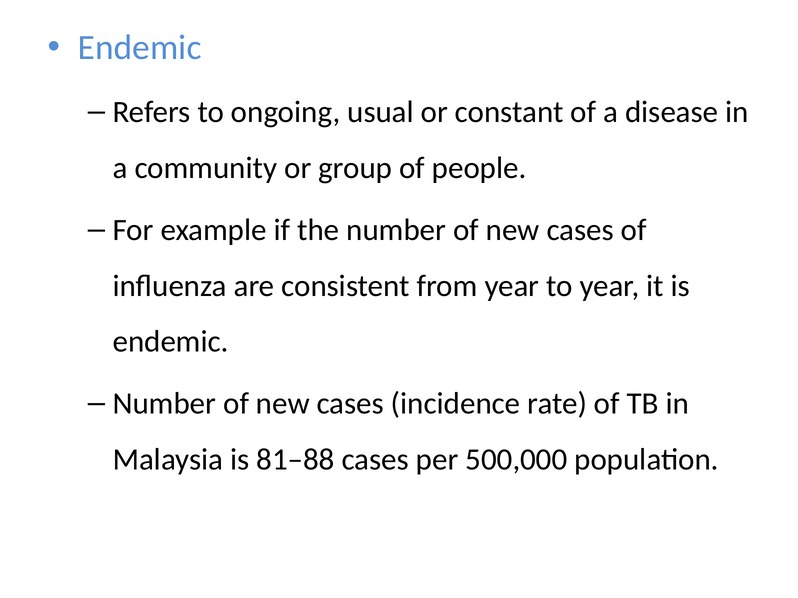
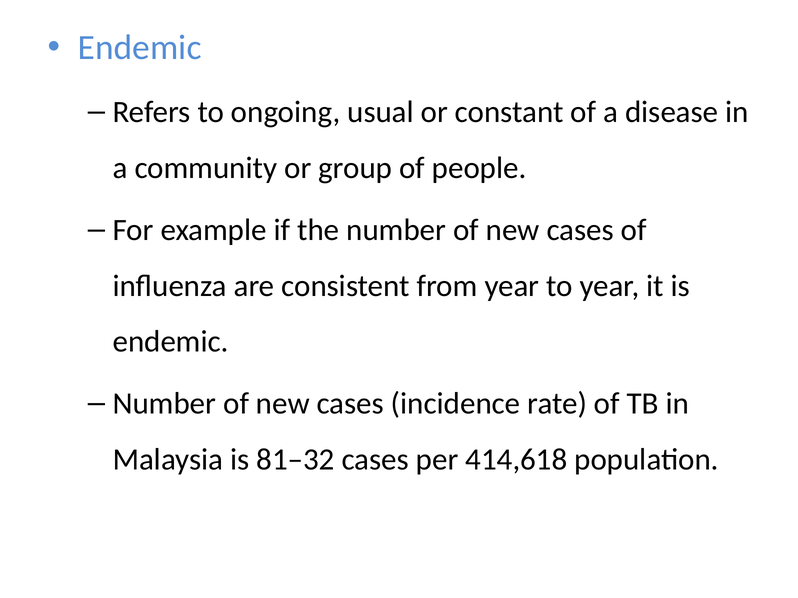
81–88: 81–88 -> 81–32
500,000: 500,000 -> 414,618
